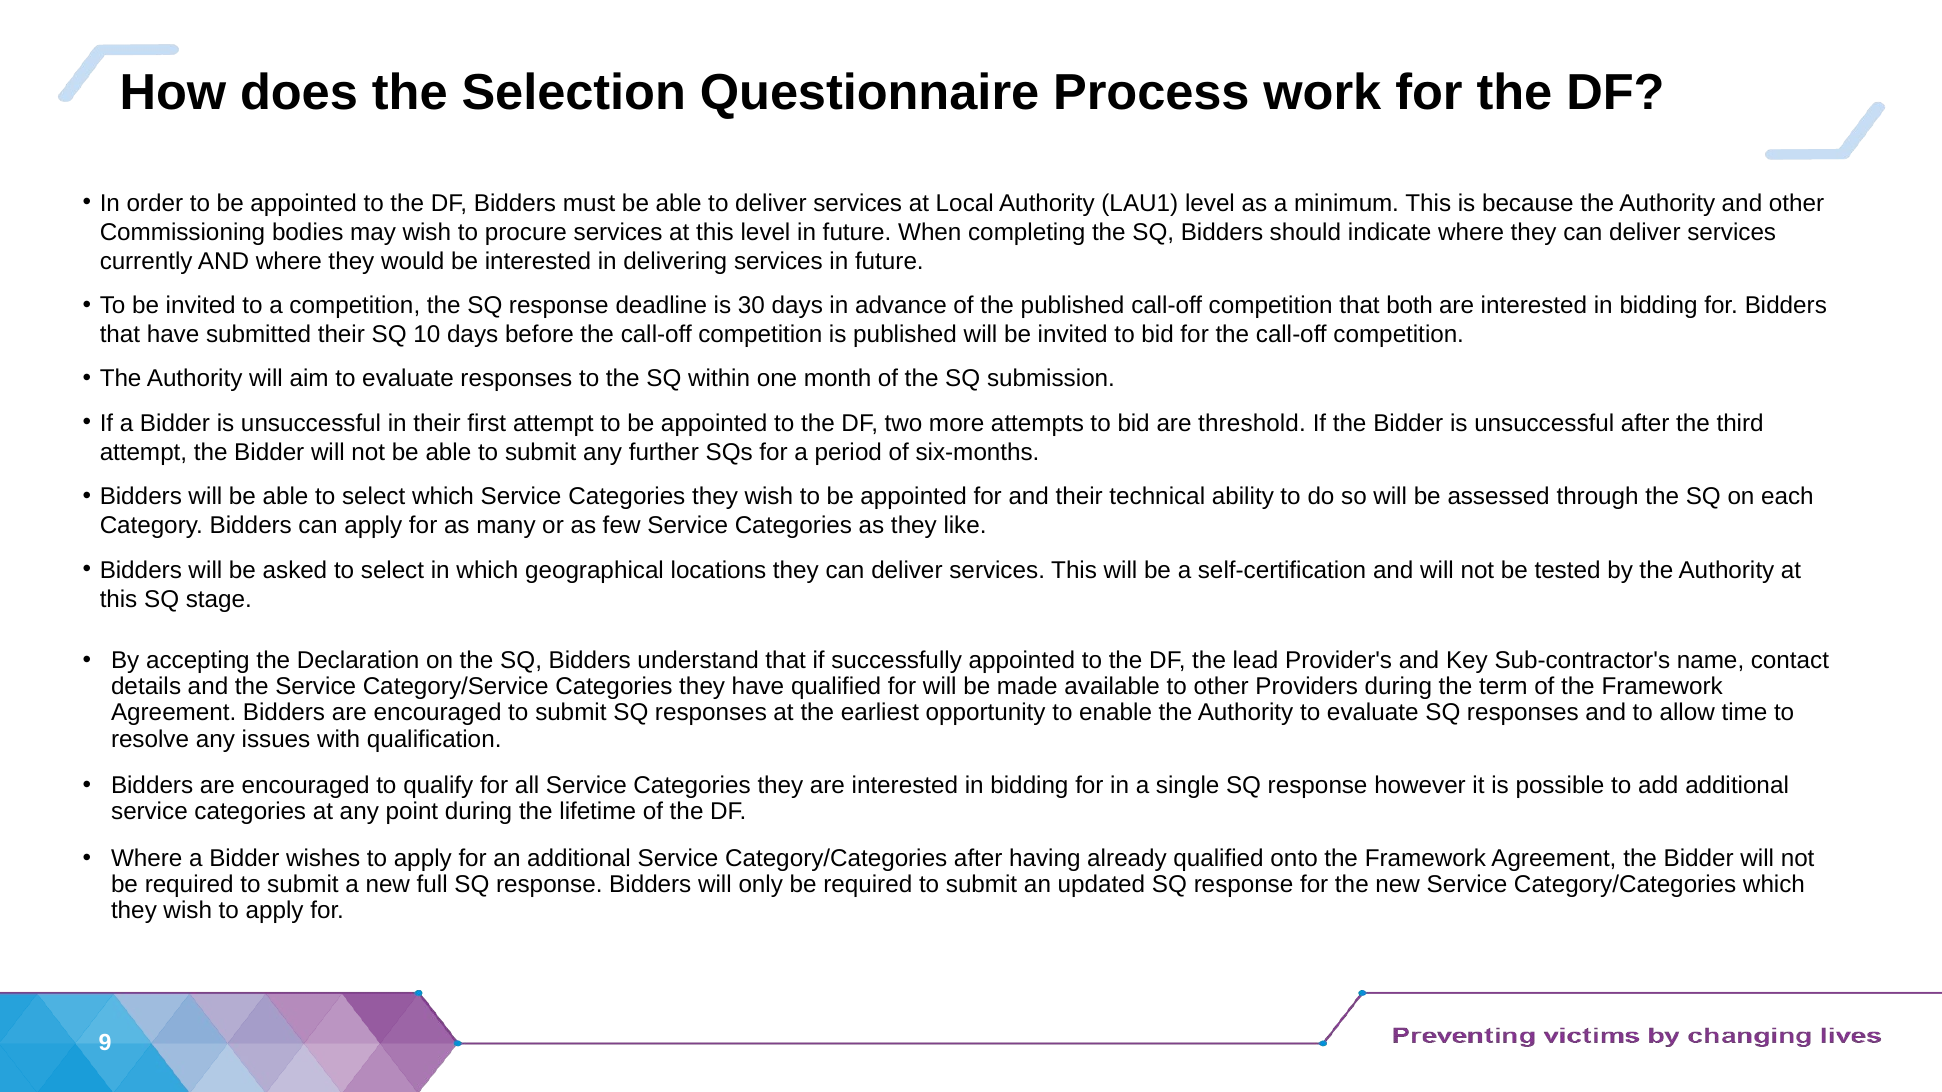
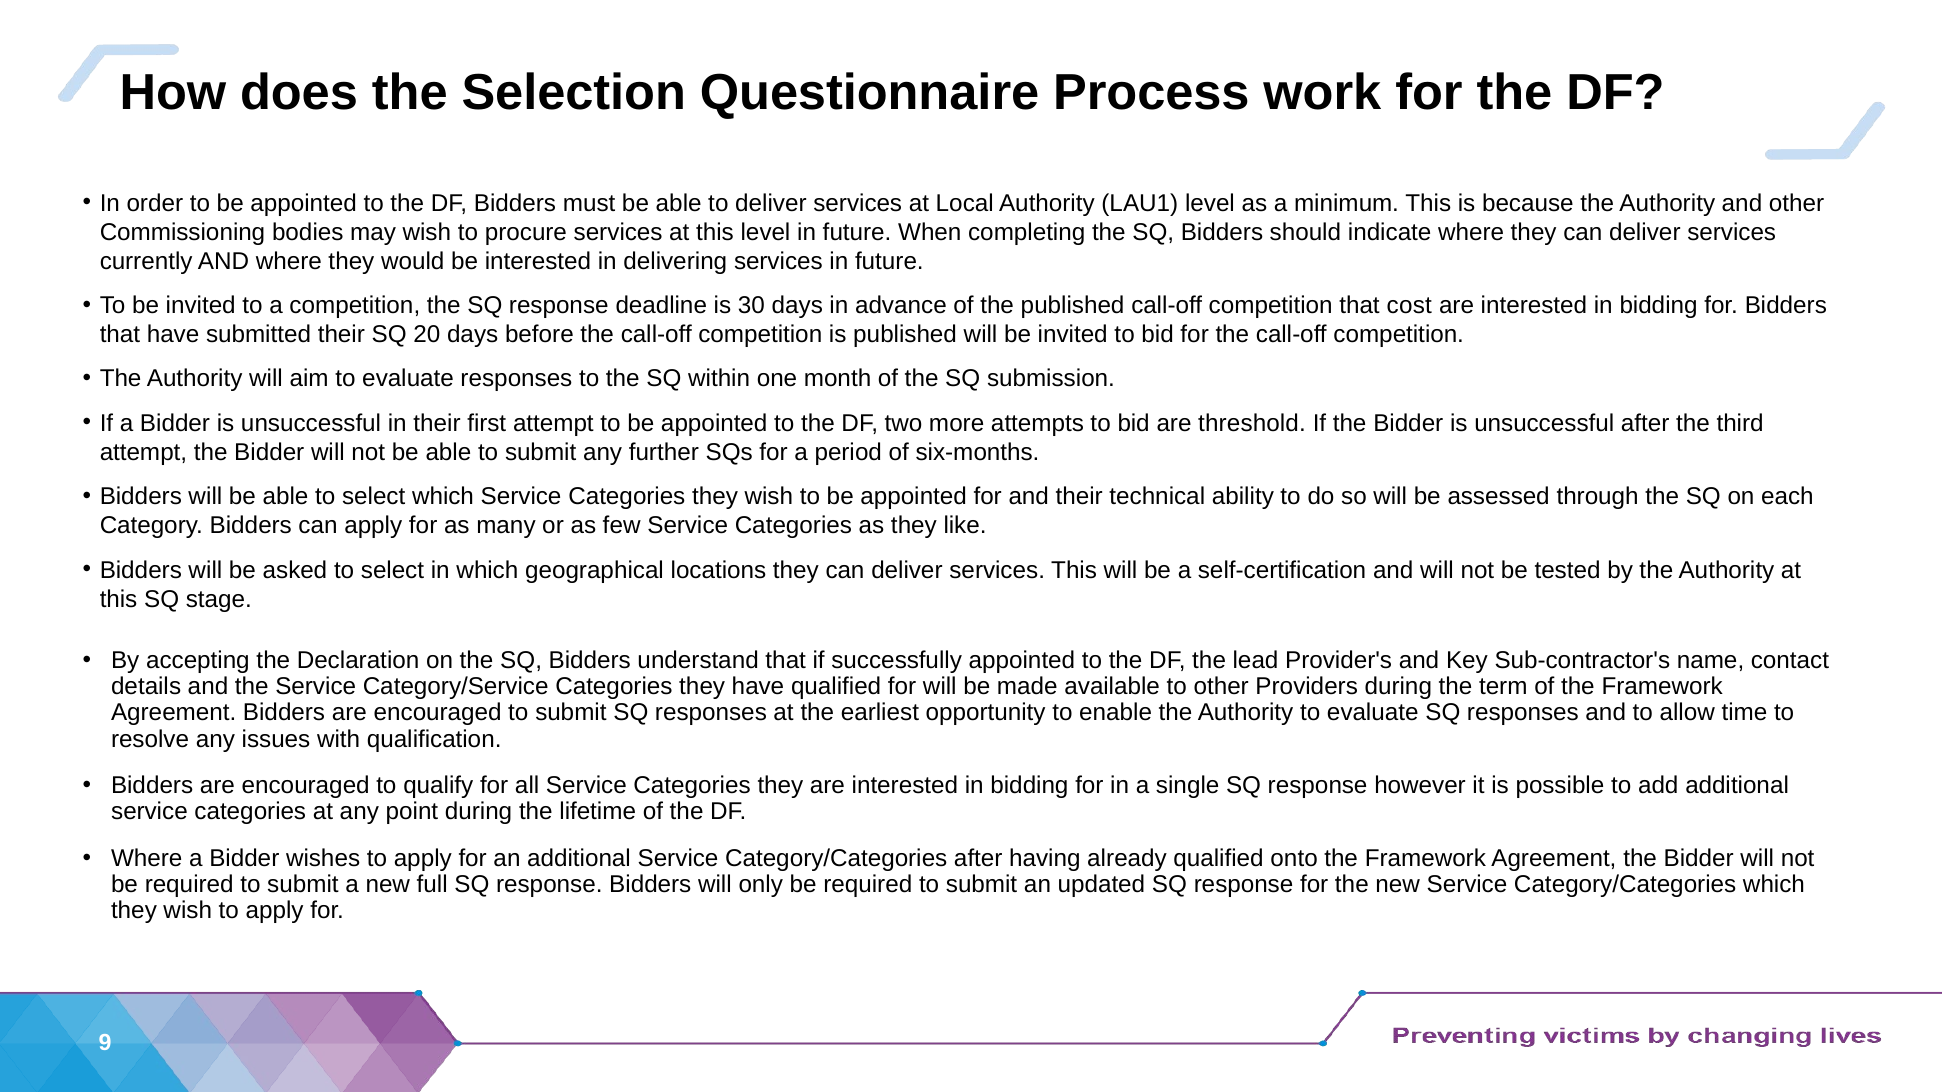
both: both -> cost
10: 10 -> 20
